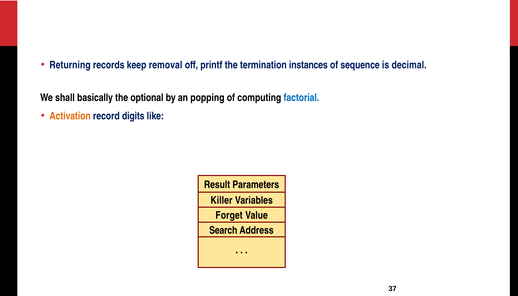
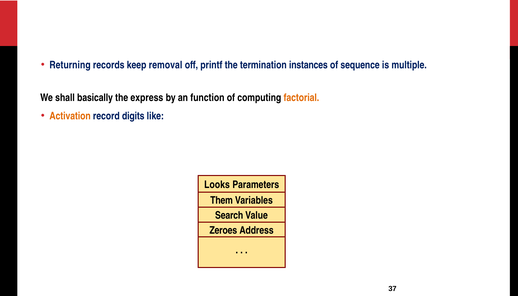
decimal: decimal -> multiple
optional: optional -> express
popping: popping -> function
factorial colour: blue -> orange
Result: Result -> Looks
Killer: Killer -> Them
Forget: Forget -> Search
Search: Search -> Zeroes
